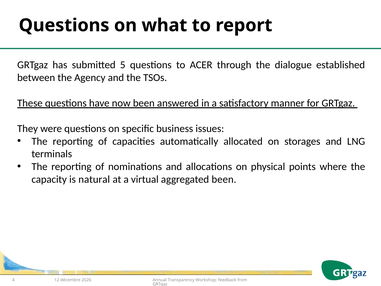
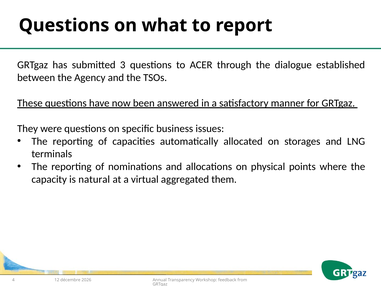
5: 5 -> 3
aggregated been: been -> them
